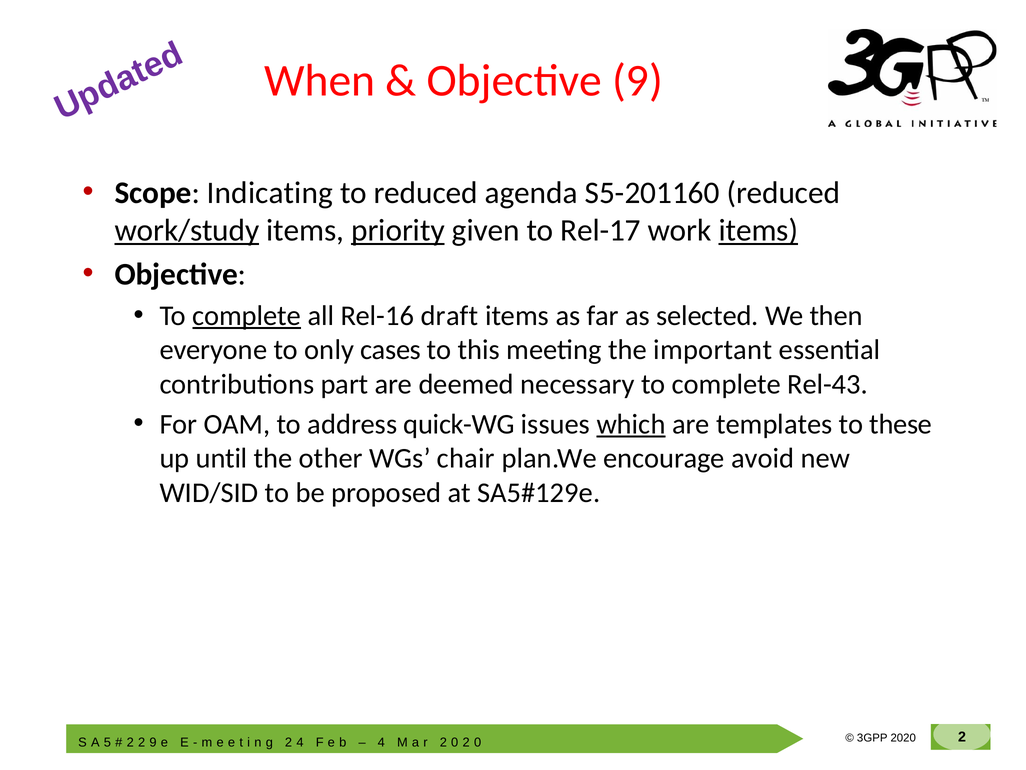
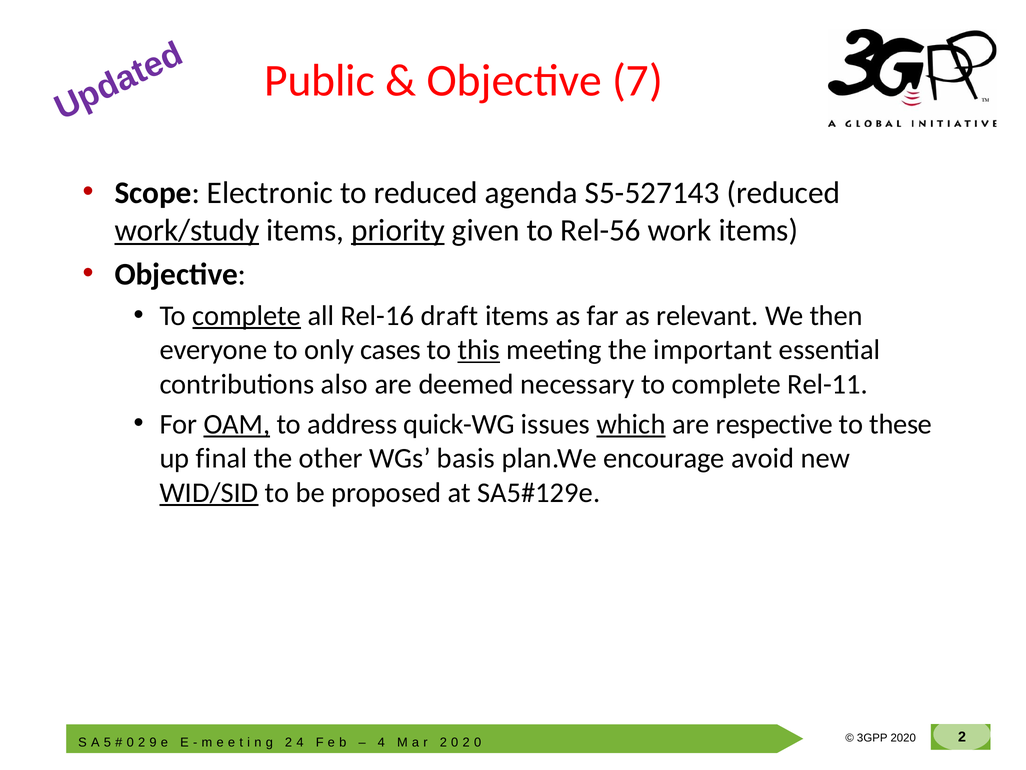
When: When -> Public
Objective 9: 9 -> 7
Indicating: Indicating -> Electronic
S5-201160: S5-201160 -> S5-527143
Rel-17: Rel-17 -> Rel-56
items at (758, 230) underline: present -> none
selected: selected -> relevant
this underline: none -> present
part: part -> also
Rel-43: Rel-43 -> Rel-11
OAM underline: none -> present
templates: templates -> respective
until: until -> final
chair: chair -> basis
WID/SID underline: none -> present
2 at (130, 742): 2 -> 0
